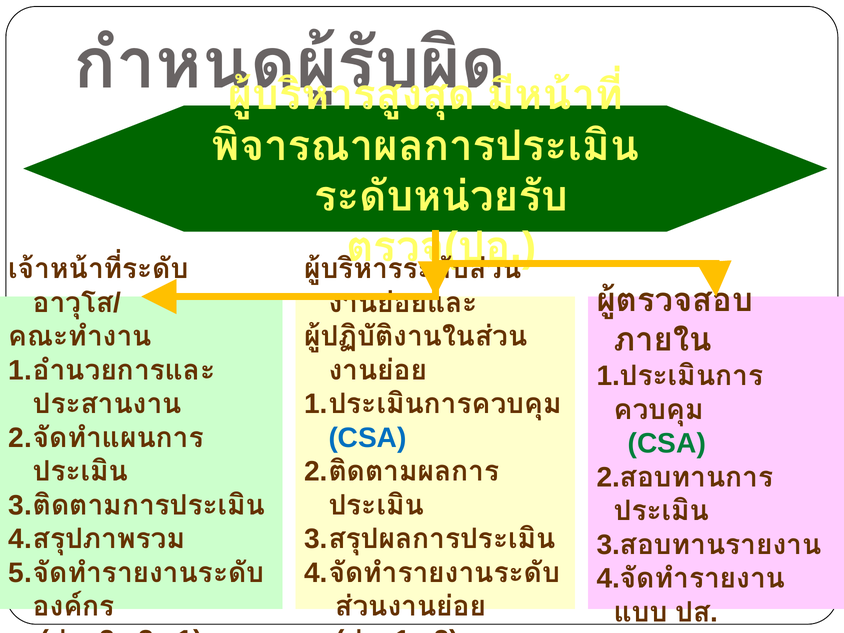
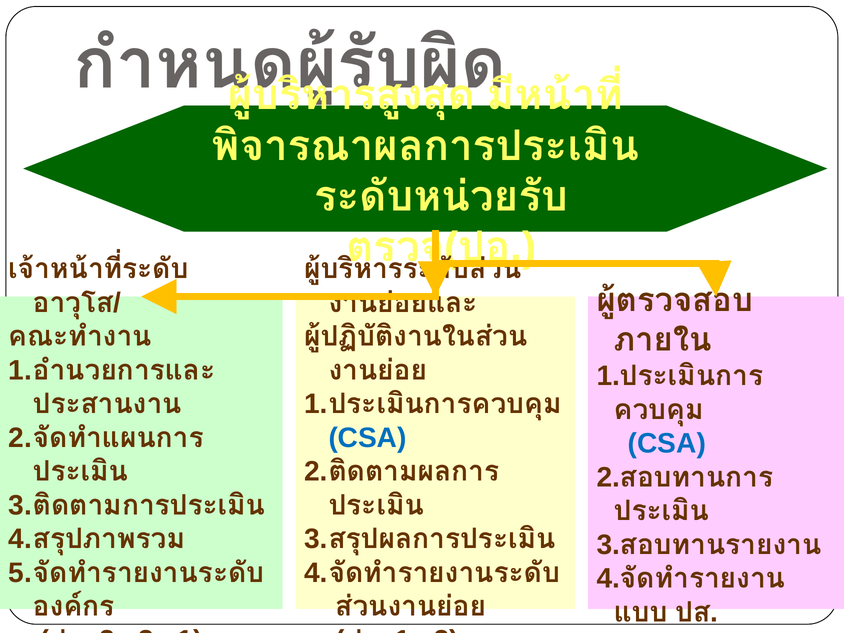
CSA at (667, 443) colour: green -> blue
